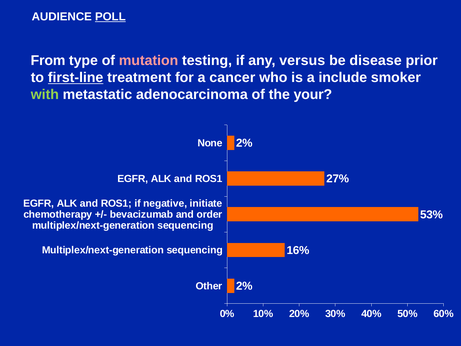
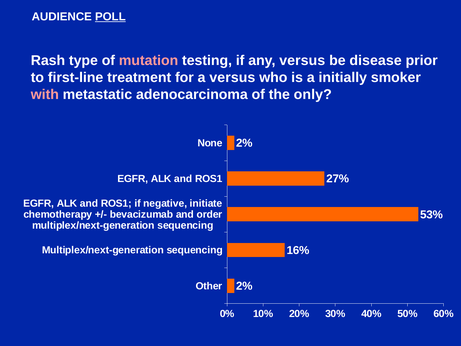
From: From -> Rash
first-line underline: present -> none
a cancer: cancer -> versus
include: include -> initially
with colour: light green -> pink
your: your -> only
